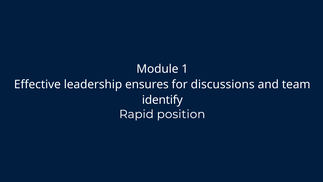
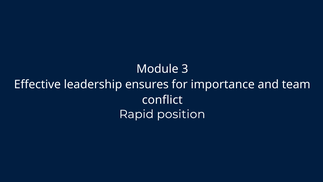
1: 1 -> 3
discussions: discussions -> importance
identify: identify -> conflict
